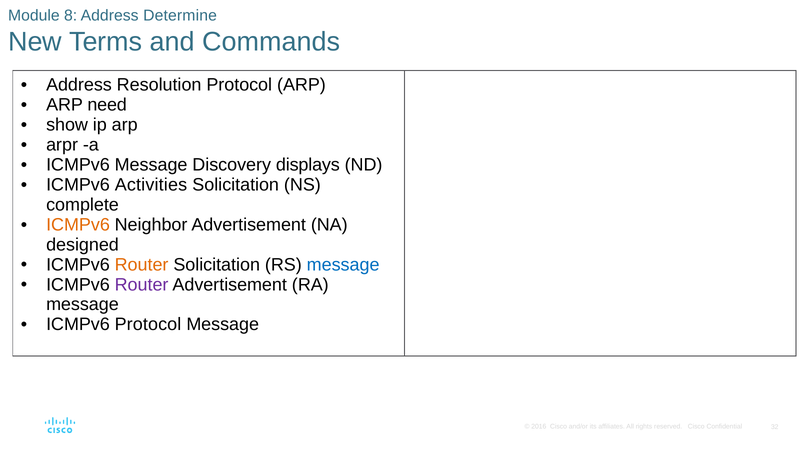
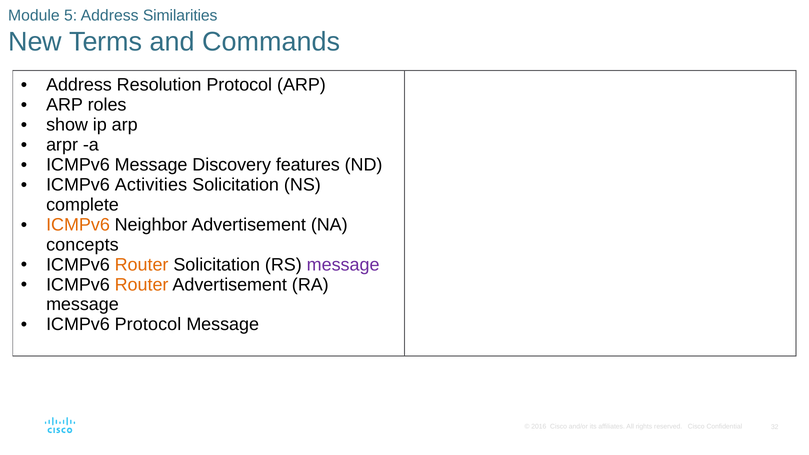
8: 8 -> 5
Determine: Determine -> Similarities
need: need -> roles
displays: displays -> features
designed: designed -> concepts
message at (343, 265) colour: blue -> purple
Router at (142, 285) colour: purple -> orange
